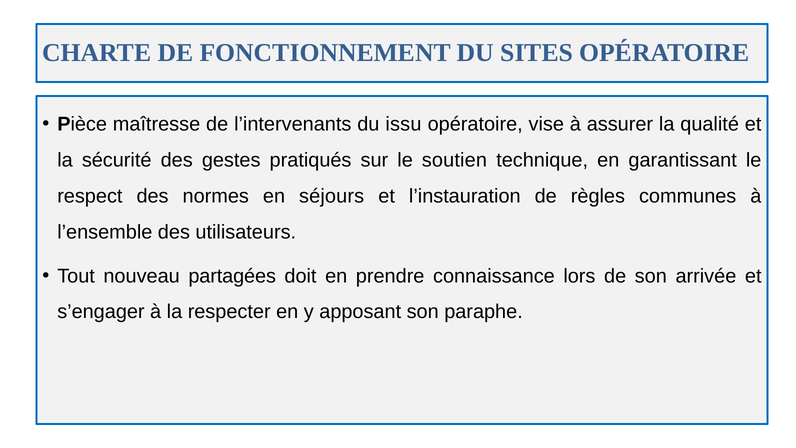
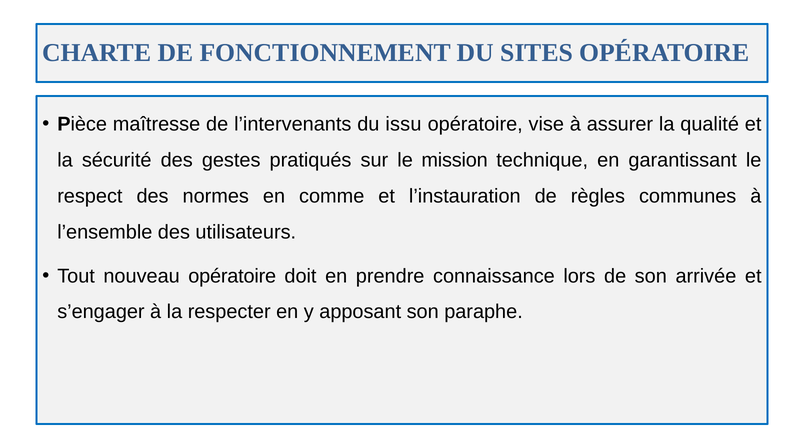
soutien: soutien -> mission
séjours: séjours -> comme
nouveau partagées: partagées -> opératoire
